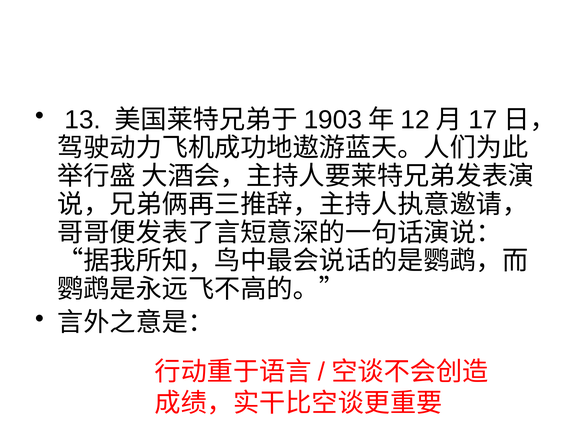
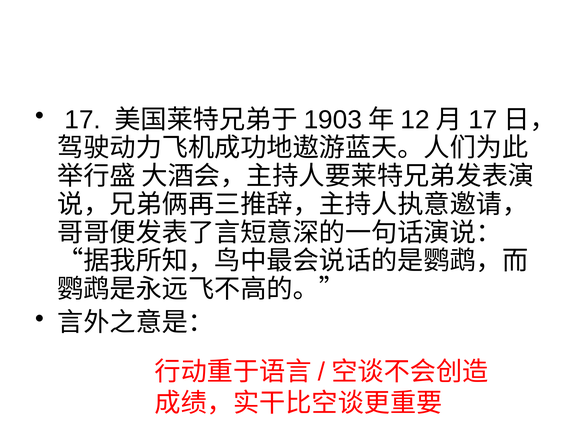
13 at (83, 120): 13 -> 17
